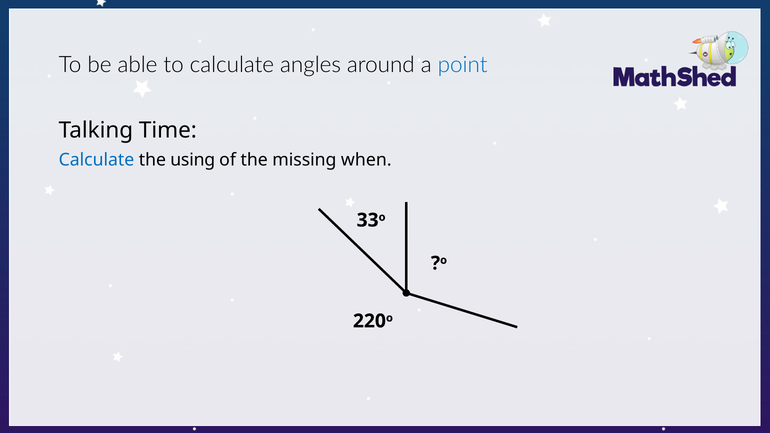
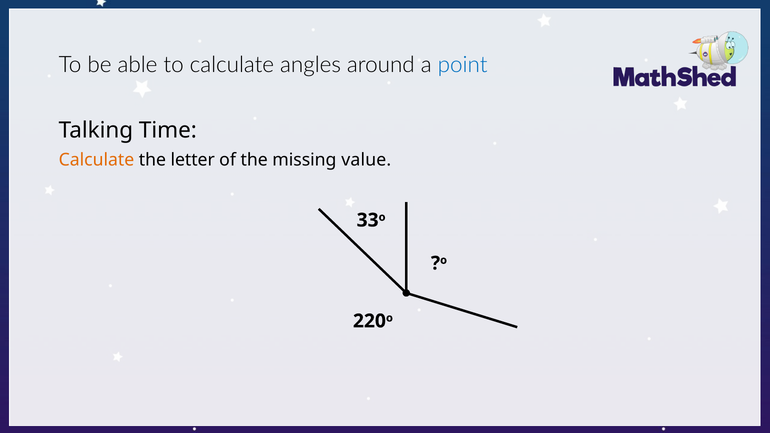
Calculate at (96, 160) colour: blue -> orange
using: using -> letter
when: when -> value
